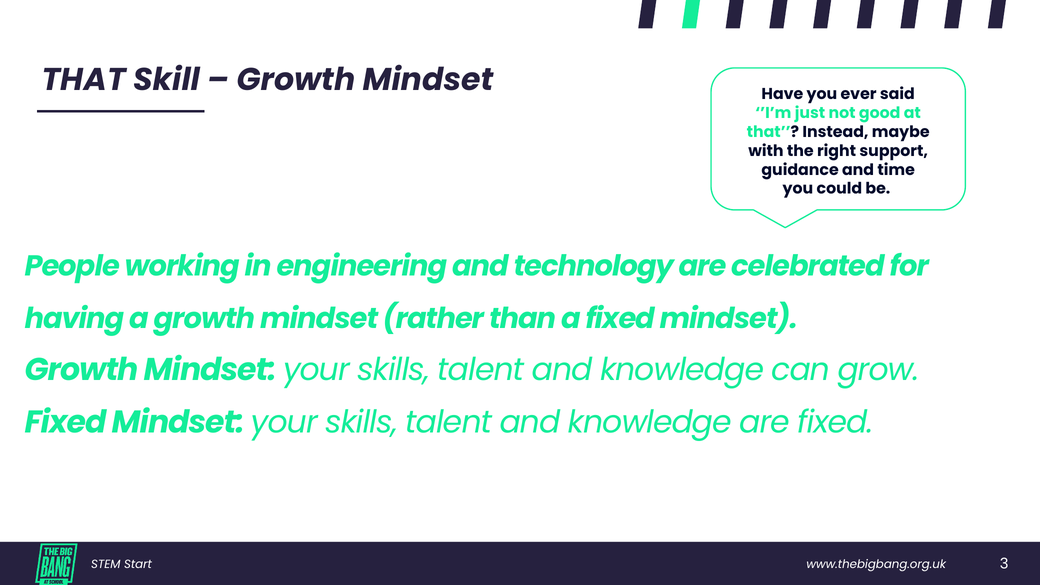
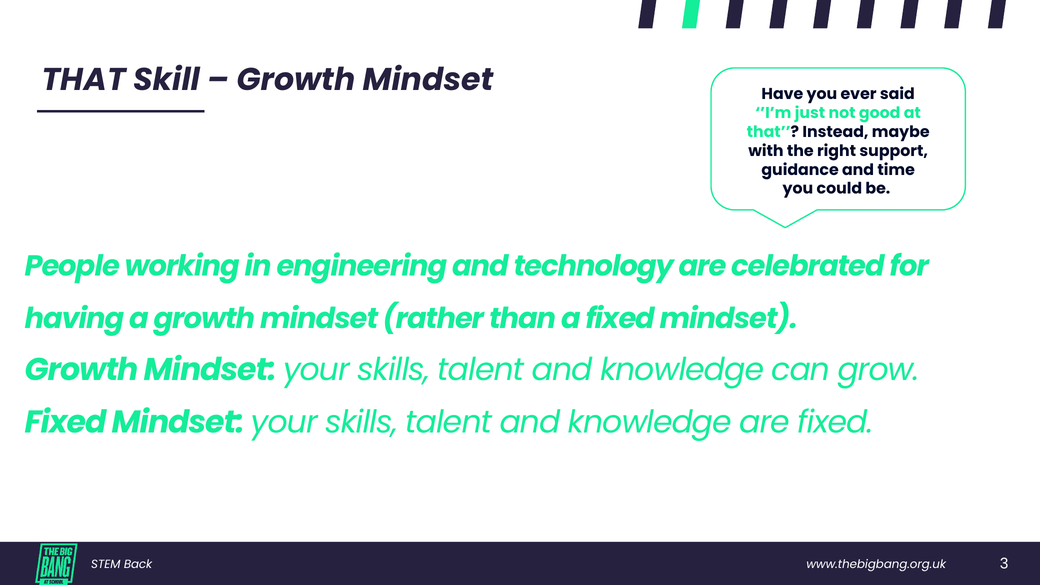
Start: Start -> Back
